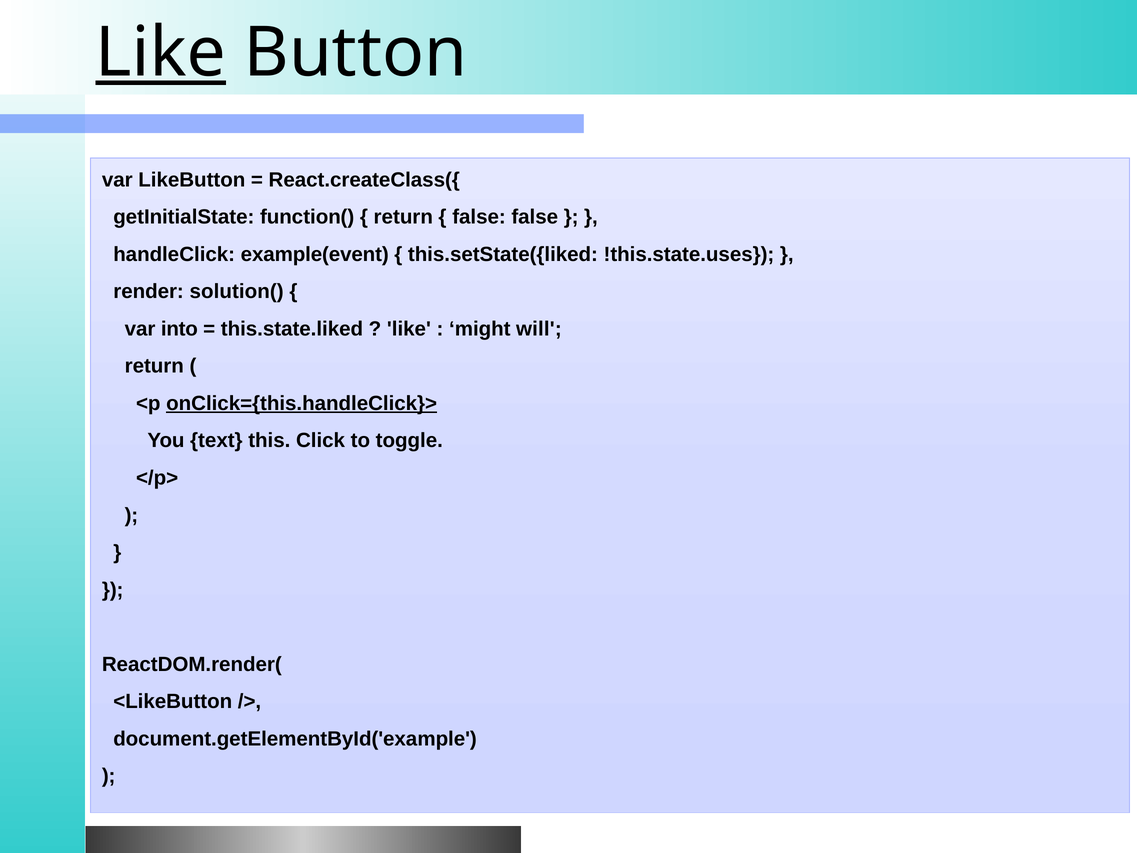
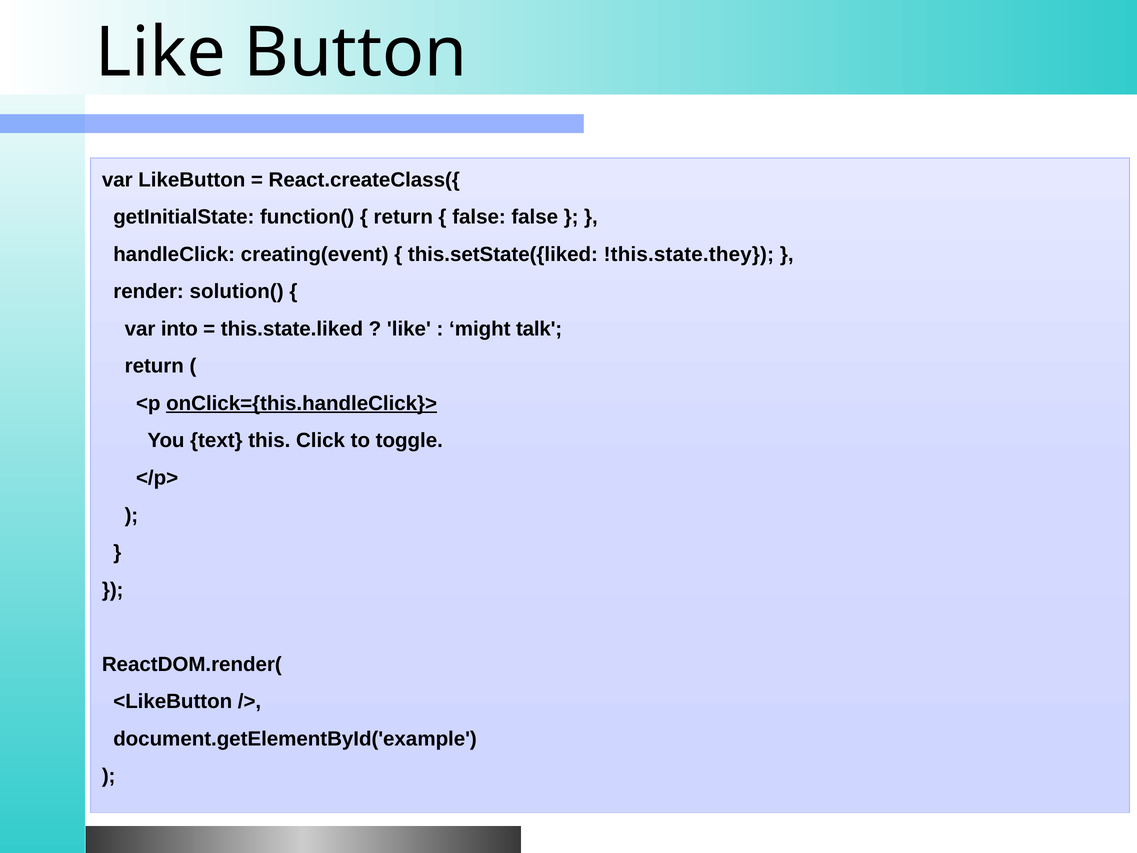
Like at (161, 53) underline: present -> none
example(event: example(event -> creating(event
!this.state.uses: !this.state.uses -> !this.state.they
will: will -> talk
